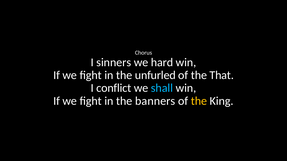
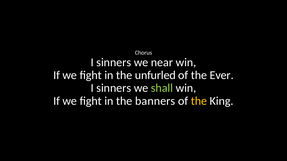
hard: hard -> near
That: That -> Ever
conflict at (114, 88): conflict -> sinners
shall colour: light blue -> light green
